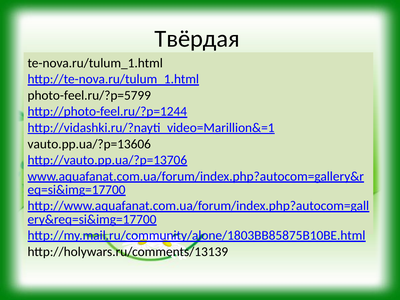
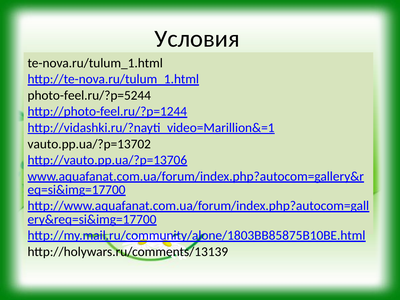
Твёрдая: Твёрдая -> Условия
photo-feel.ru/?p=5799: photo-feel.ru/?p=5799 -> photo-feel.ru/?p=5244
vauto.pp.ua/?p=13606: vauto.pp.ua/?p=13606 -> vauto.pp.ua/?p=13702
